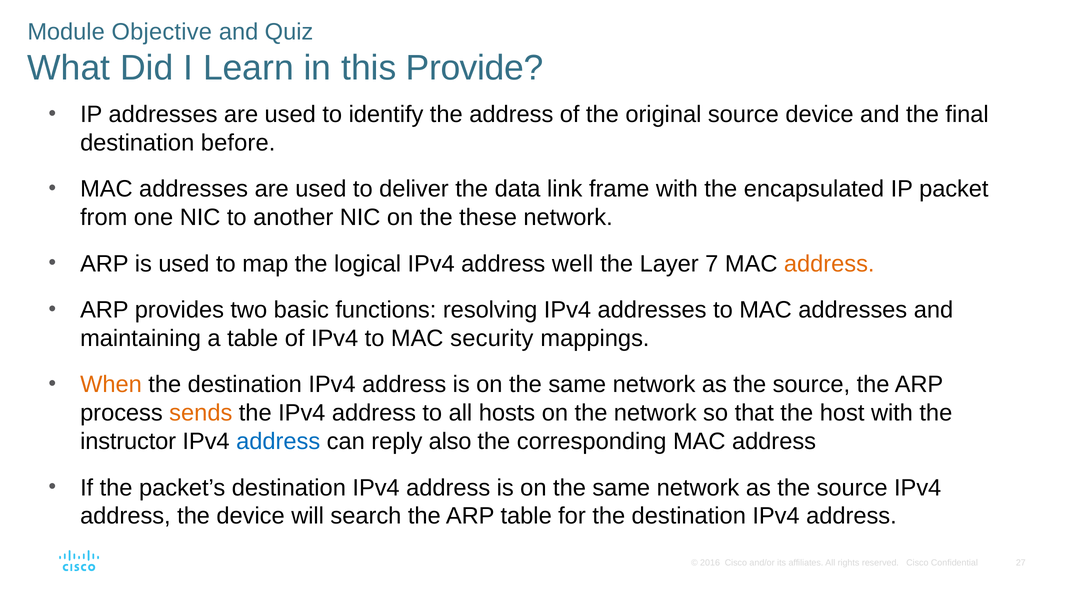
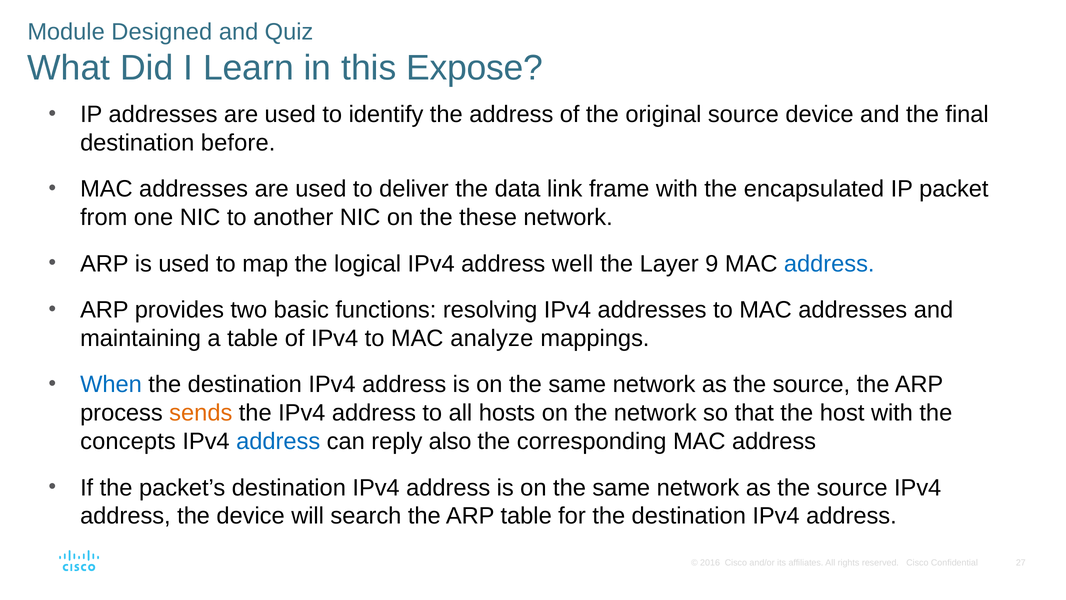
Objective: Objective -> Designed
Provide: Provide -> Expose
7: 7 -> 9
address at (829, 264) colour: orange -> blue
security: security -> analyze
When colour: orange -> blue
instructor: instructor -> concepts
